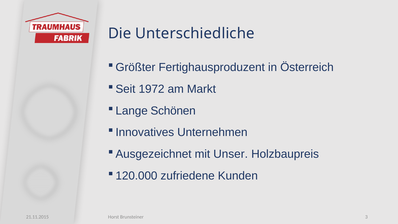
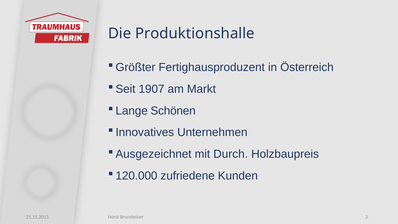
Unterschiedliche: Unterschiedliche -> Produktionshalle
1972: 1972 -> 1907
Unser: Unser -> Durch
